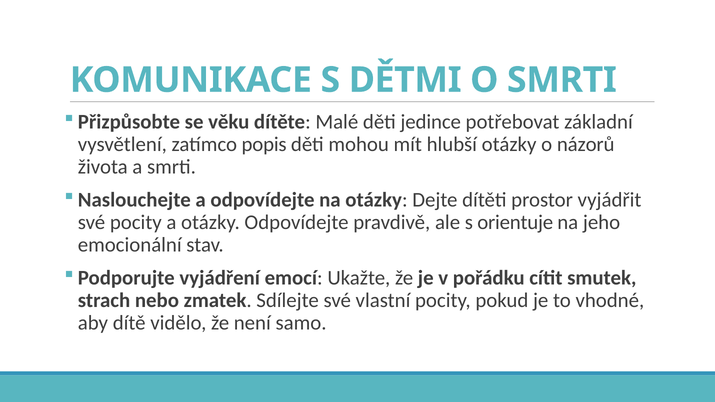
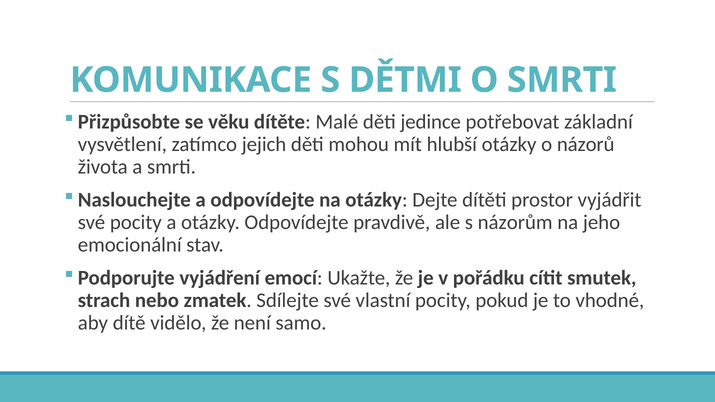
popis: popis -> jejich
orientuje: orientuje -> názorům
